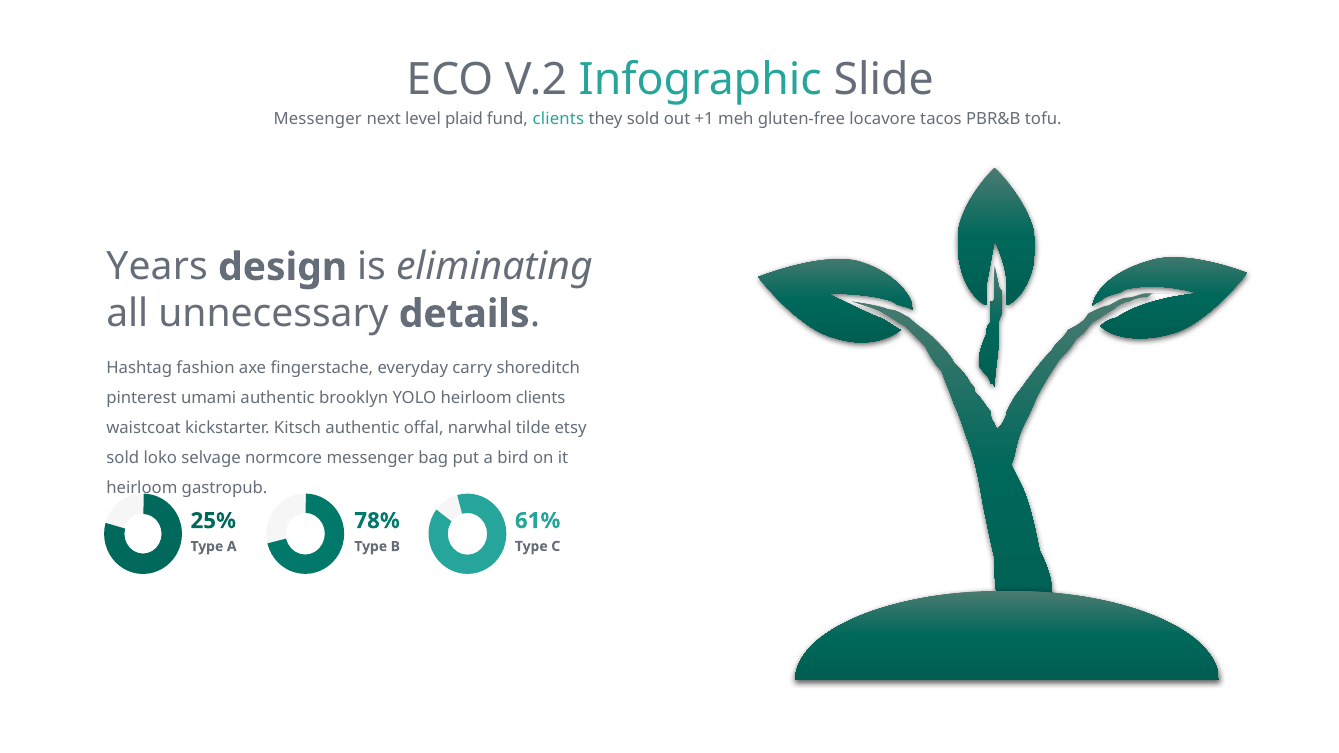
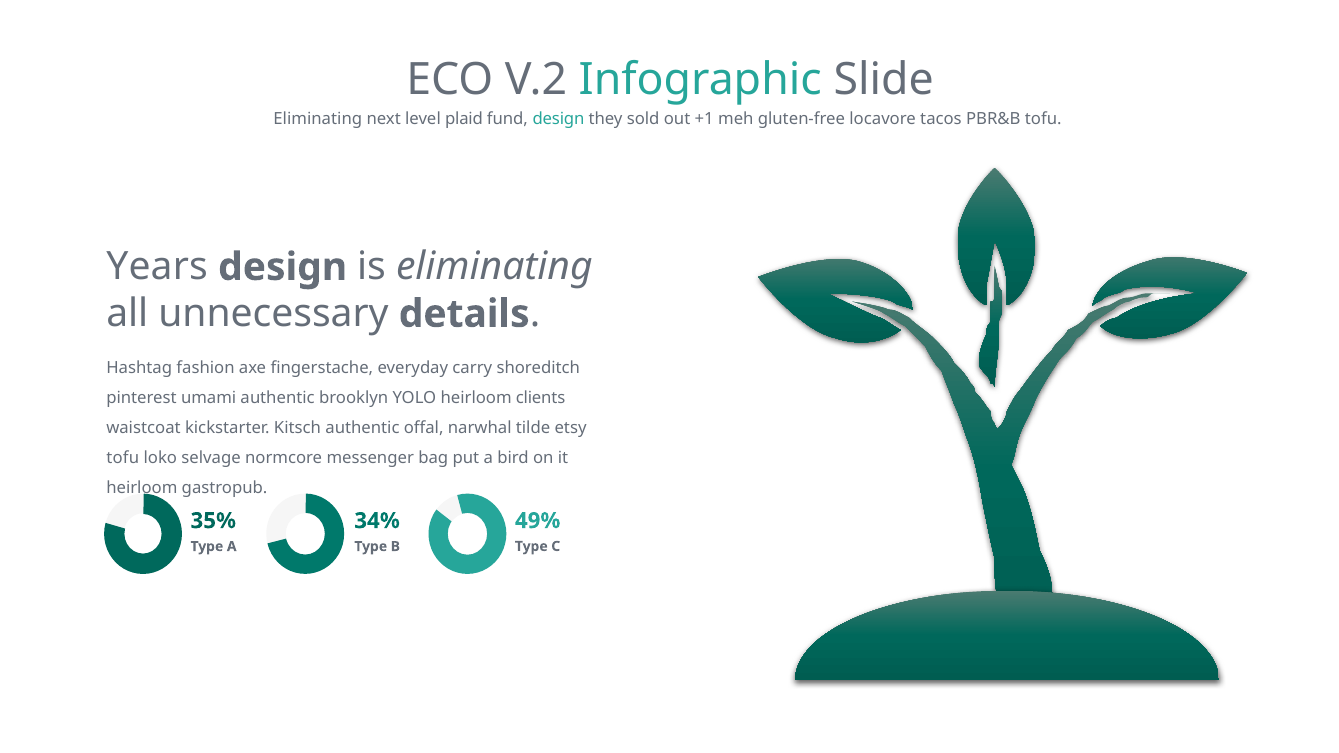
Messenger at (318, 119): Messenger -> Eliminating
fund clients: clients -> design
sold at (123, 458): sold -> tofu
61%: 61% -> 49%
25%: 25% -> 35%
78%: 78% -> 34%
